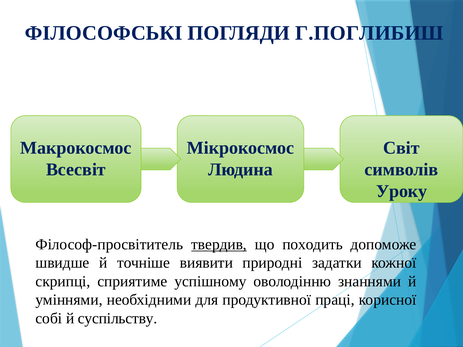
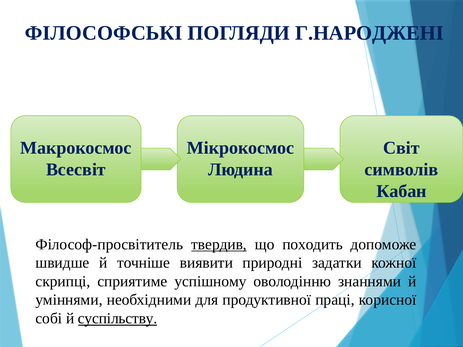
Г.ПОГЛИБИШ: Г.ПОГЛИБИШ -> Г.НАРОДЖЕНІ
Уроку: Уроку -> Кабан
суспільству underline: none -> present
